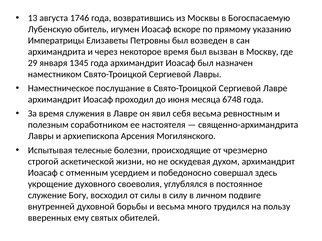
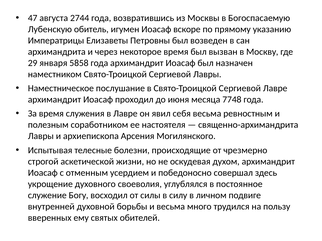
13: 13 -> 47
1746: 1746 -> 2744
1345: 1345 -> 5858
6748: 6748 -> 7748
